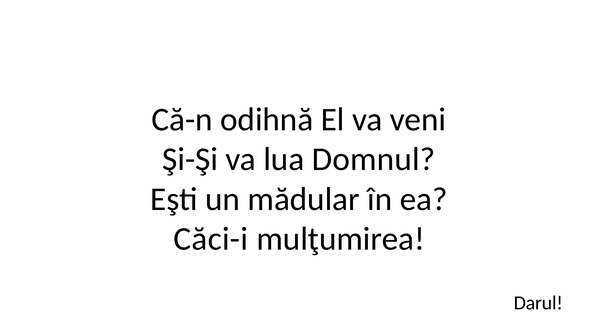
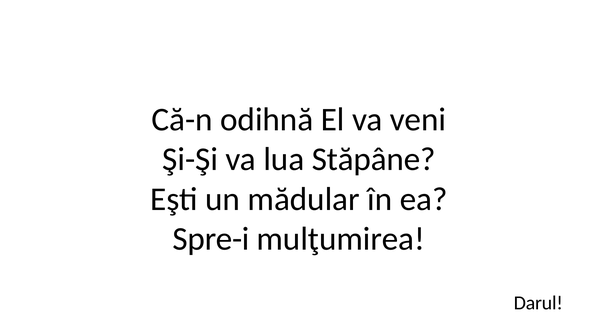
Domnul: Domnul -> Stăpâne
Căci-i: Căci-i -> Spre-i
